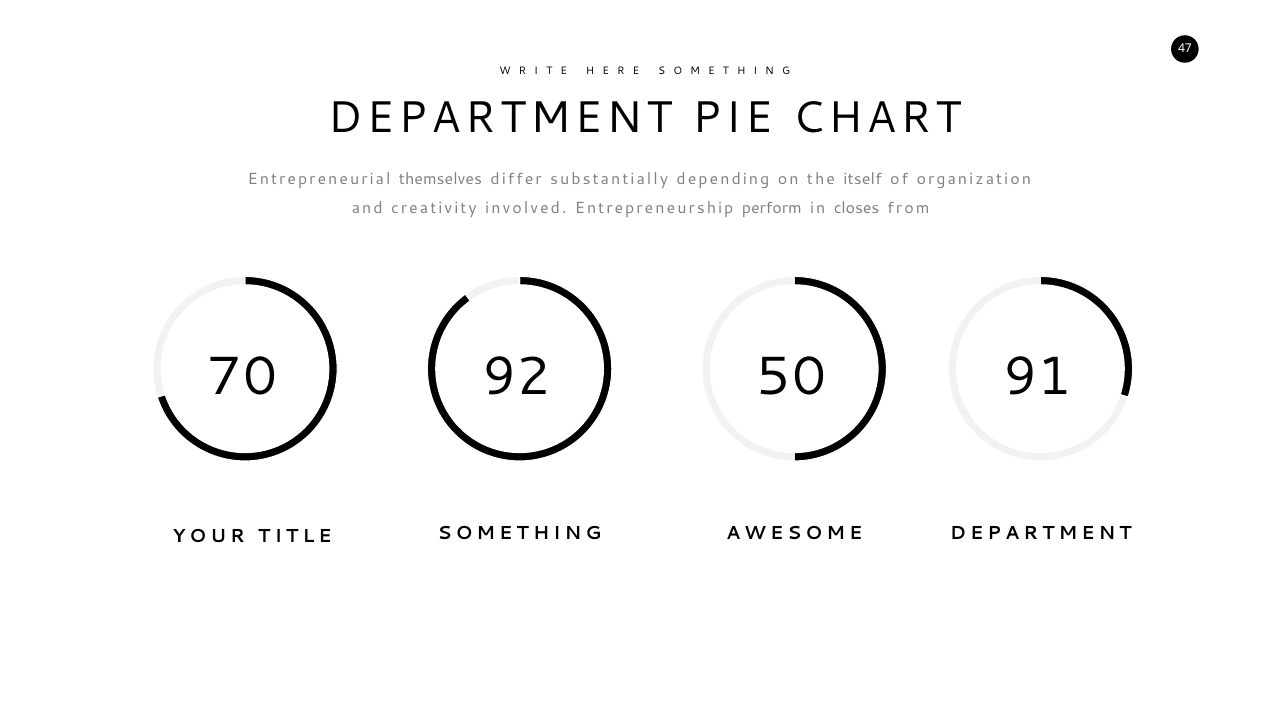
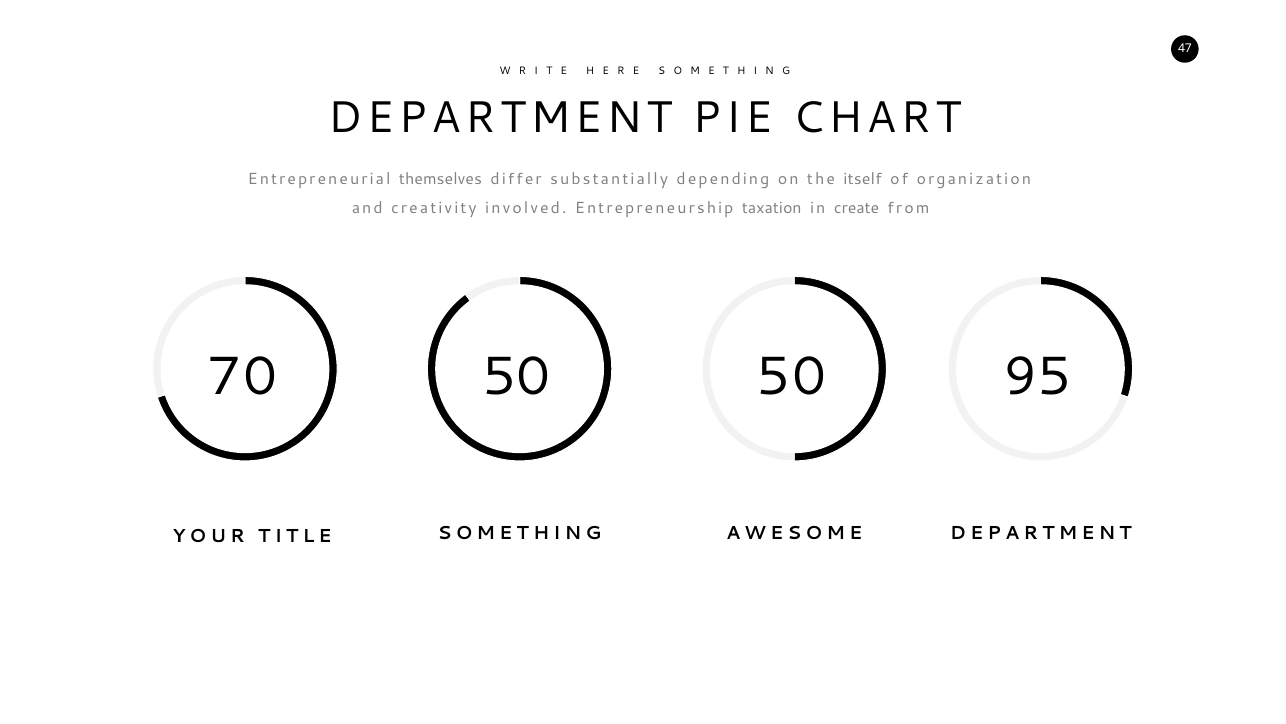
perform: perform -> taxation
closes: closes -> create
70 92: 92 -> 50
91: 91 -> 95
